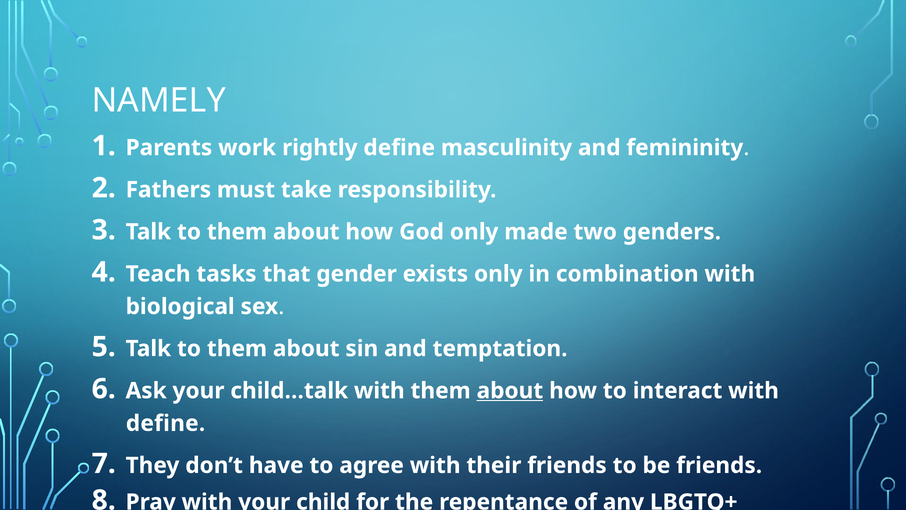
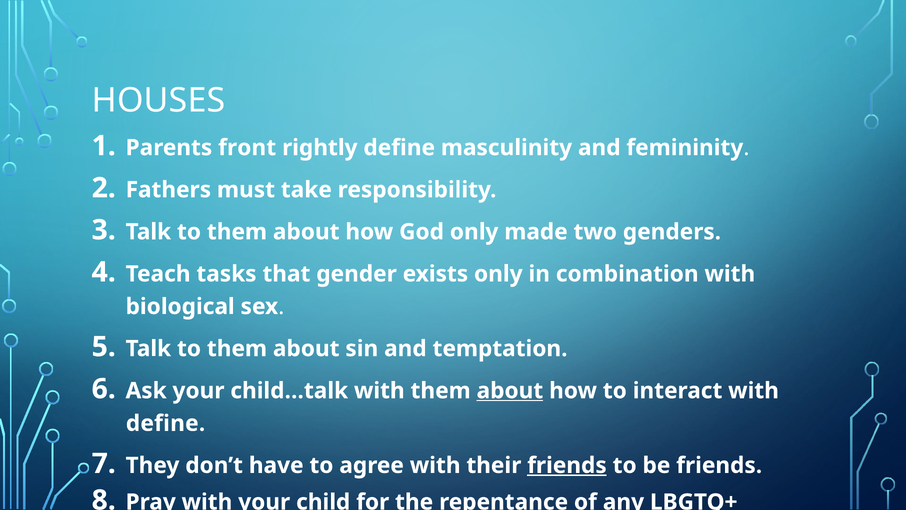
NAMELY: NAMELY -> HOUSES
work: work -> front
friends at (567, 465) underline: none -> present
